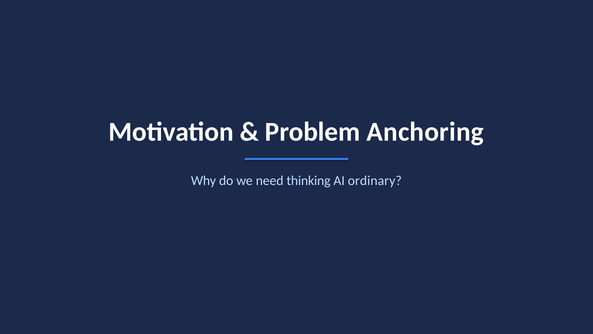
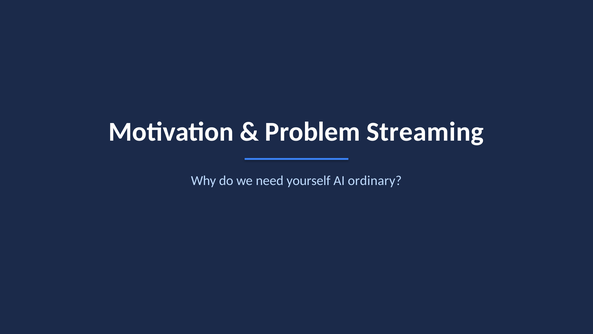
Anchoring: Anchoring -> Streaming
thinking: thinking -> yourself
